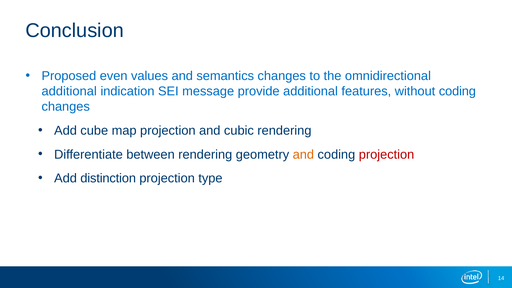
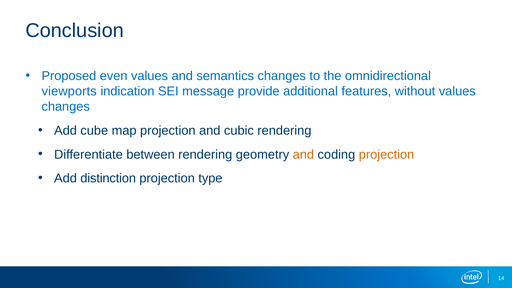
additional at (69, 91): additional -> viewports
without coding: coding -> values
projection at (387, 154) colour: red -> orange
